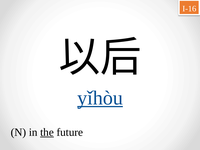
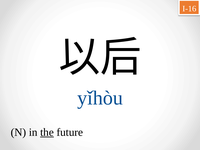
yǐhòu underline: present -> none
